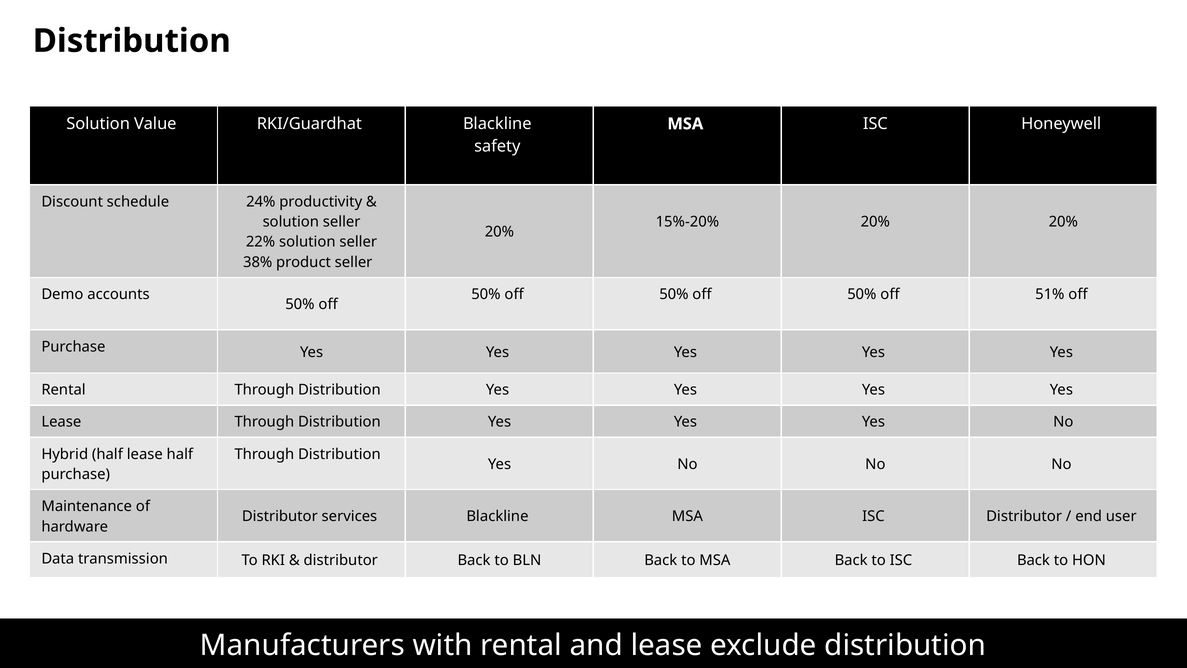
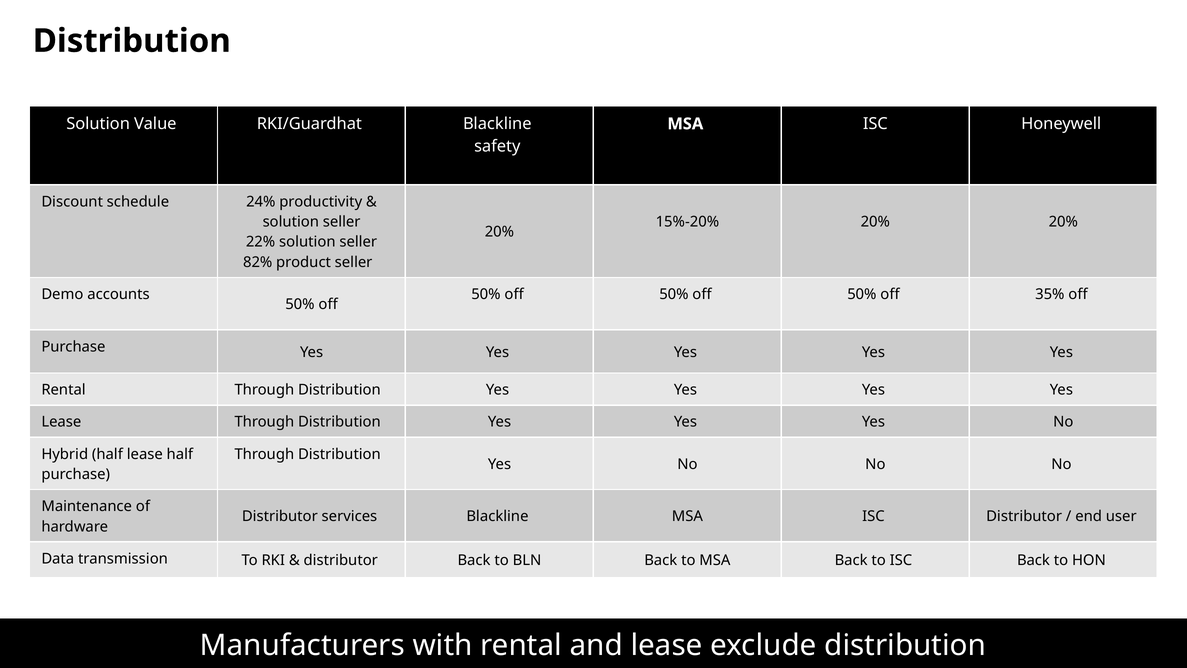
38%: 38% -> 82%
51%: 51% -> 35%
